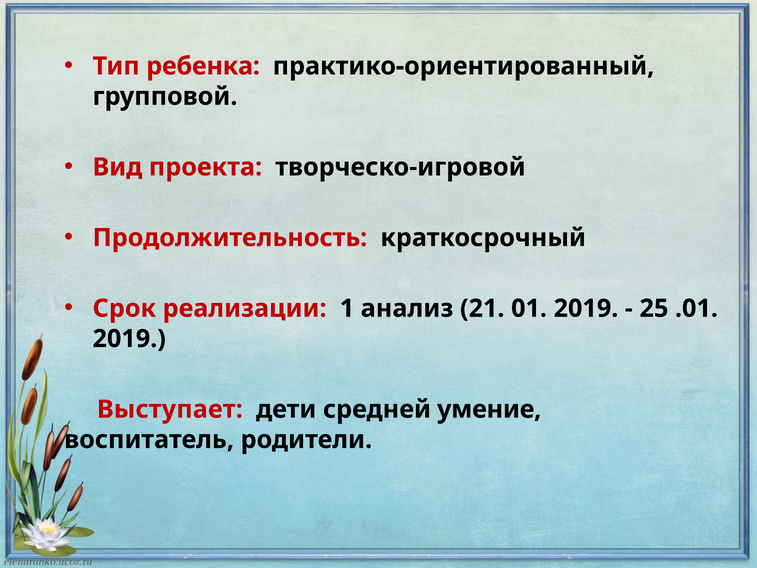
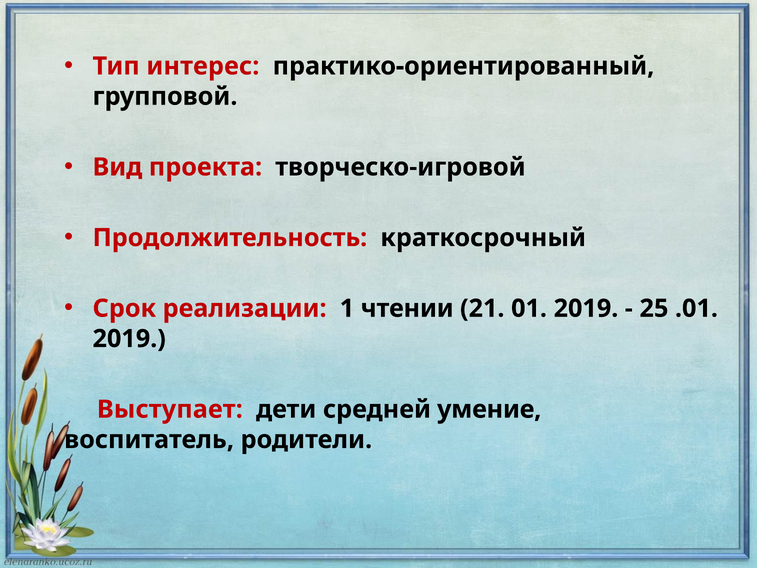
ребенка: ребенка -> интерес
анализ: анализ -> чтении
